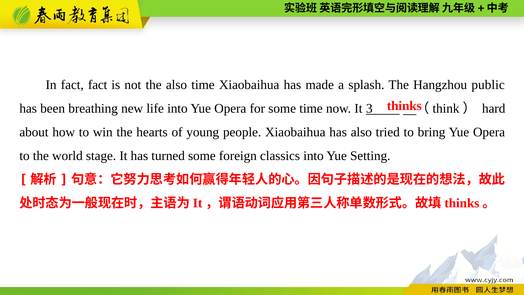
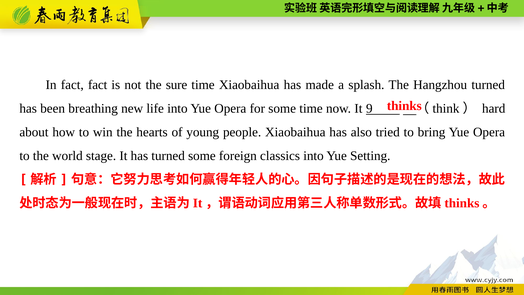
the also: also -> sure
Hangzhou public: public -> turned
3: 3 -> 9
